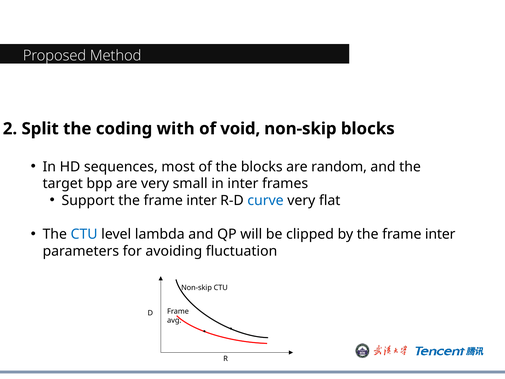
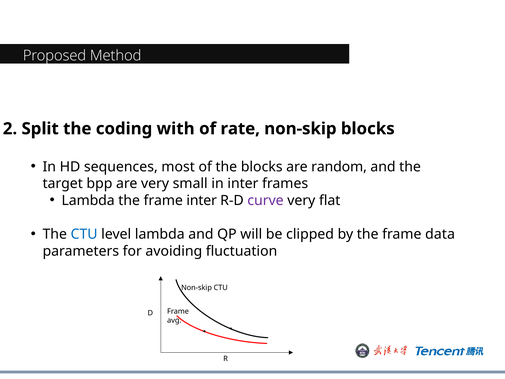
void: void -> rate
Support at (88, 200): Support -> Lambda
curve colour: blue -> purple
by the frame inter: inter -> data
